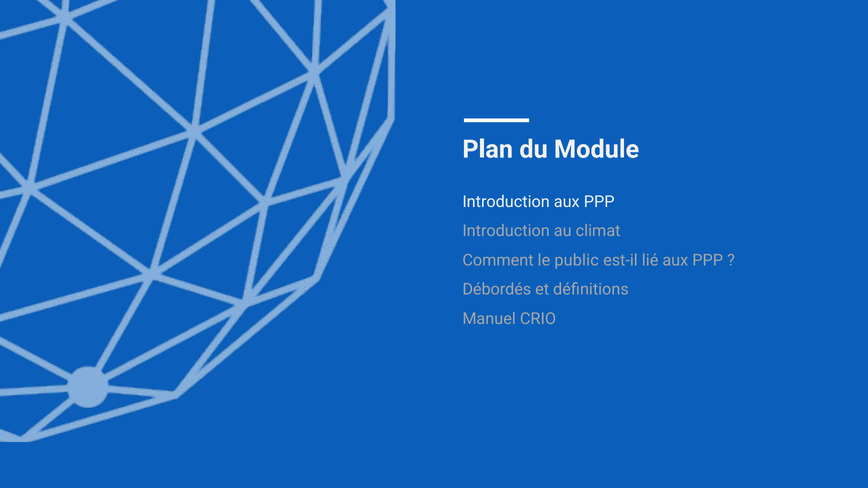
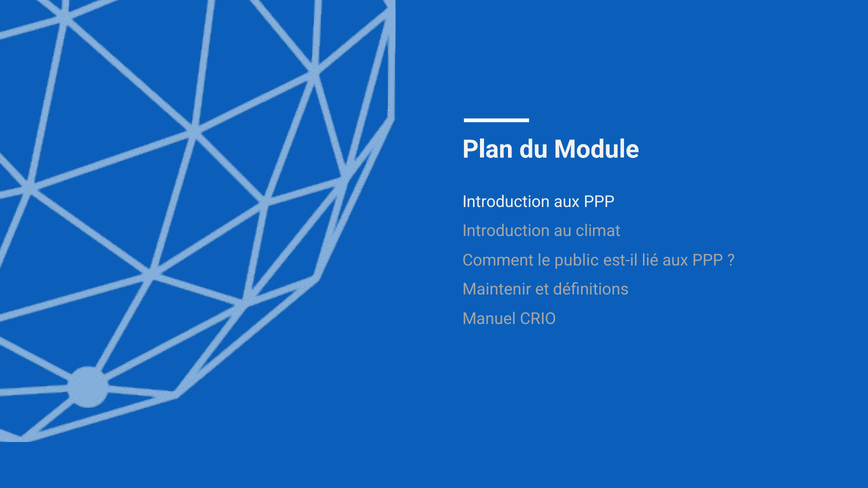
Débordés: Débordés -> Maintenir
